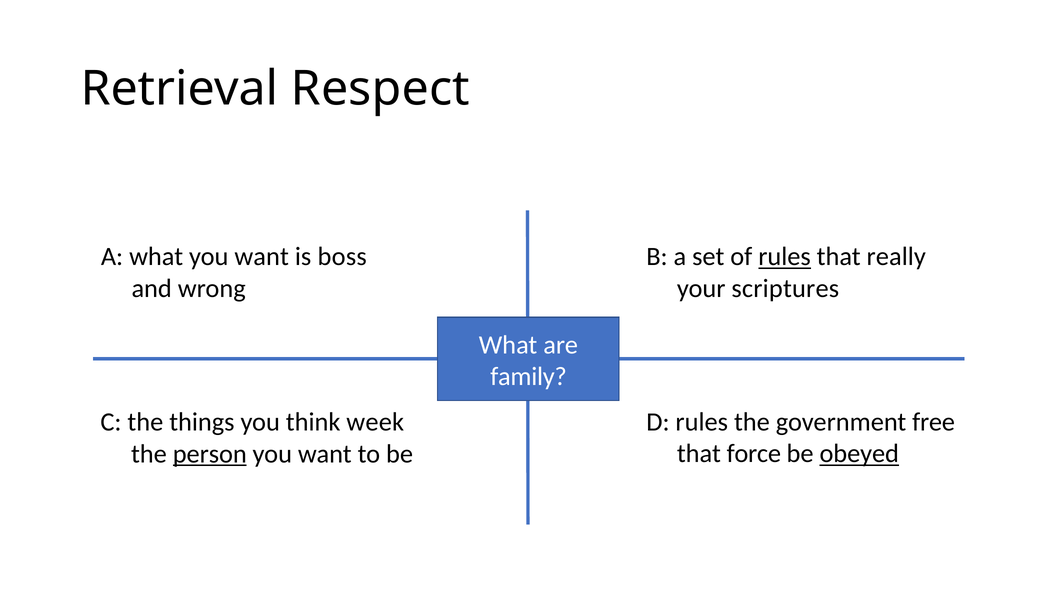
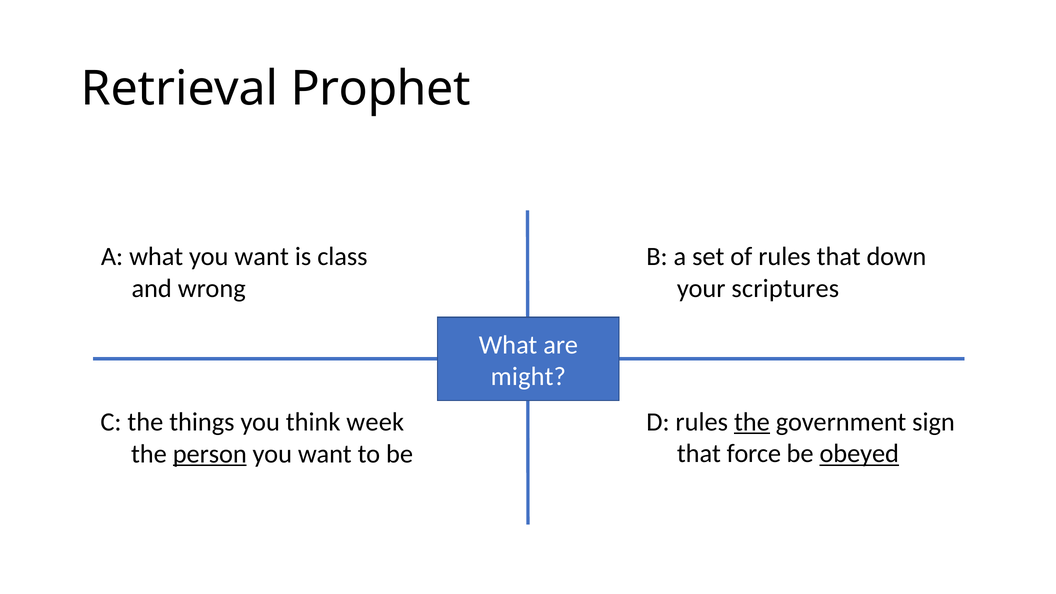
Respect: Respect -> Prophet
boss: boss -> class
rules at (785, 257) underline: present -> none
really: really -> down
family: family -> might
the at (752, 422) underline: none -> present
free: free -> sign
